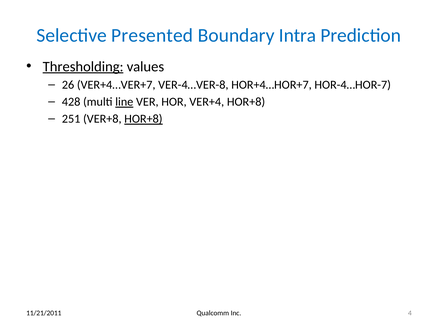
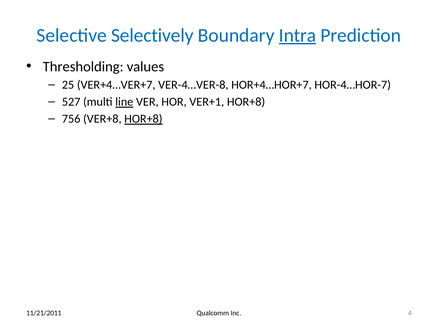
Presented: Presented -> Selectively
Intra underline: none -> present
Thresholding underline: present -> none
26: 26 -> 25
428: 428 -> 527
VER+4: VER+4 -> VER+1
251: 251 -> 756
